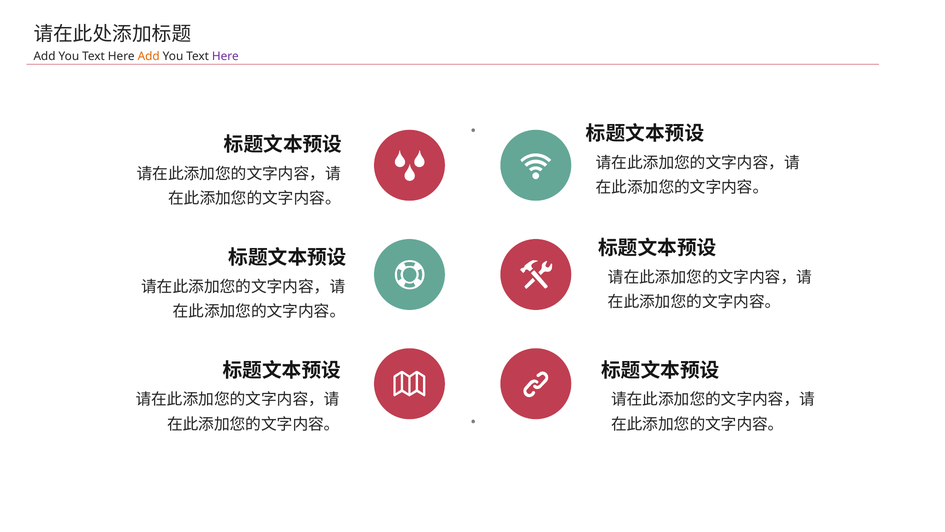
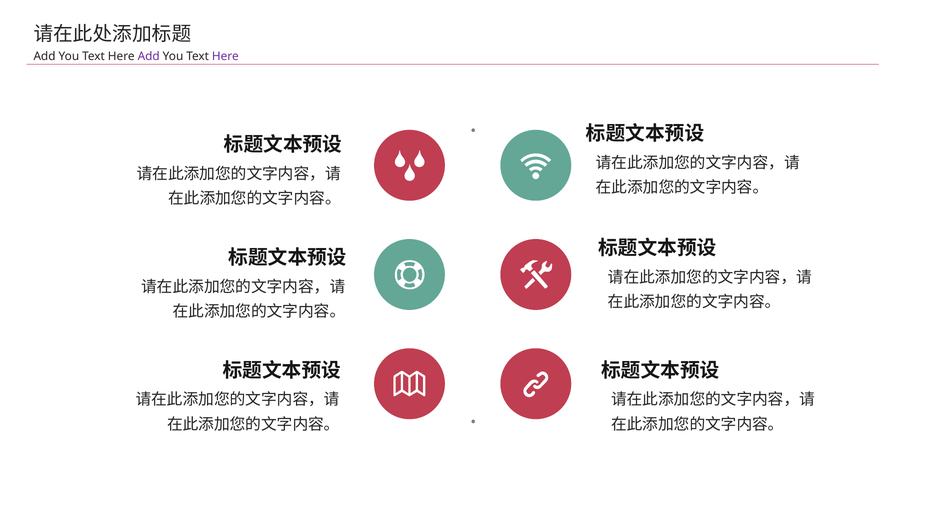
Add at (149, 57) colour: orange -> purple
